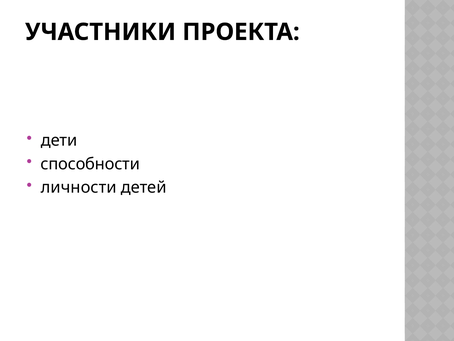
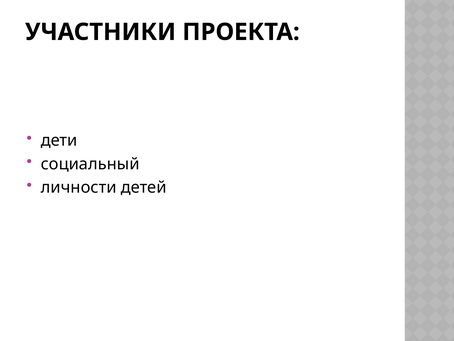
способности: способности -> социальный
